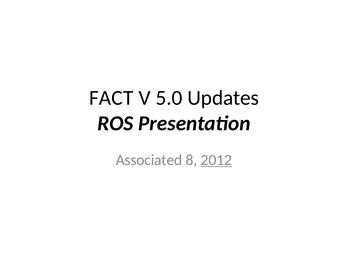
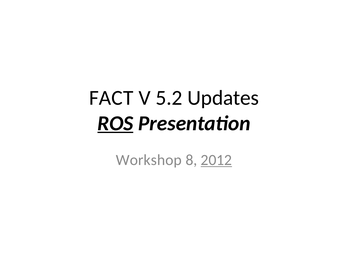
5.0: 5.0 -> 5.2
ROS underline: none -> present
Associated: Associated -> Workshop
